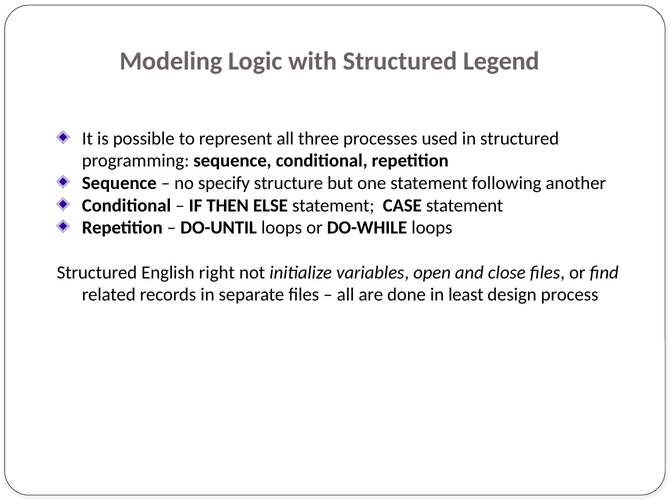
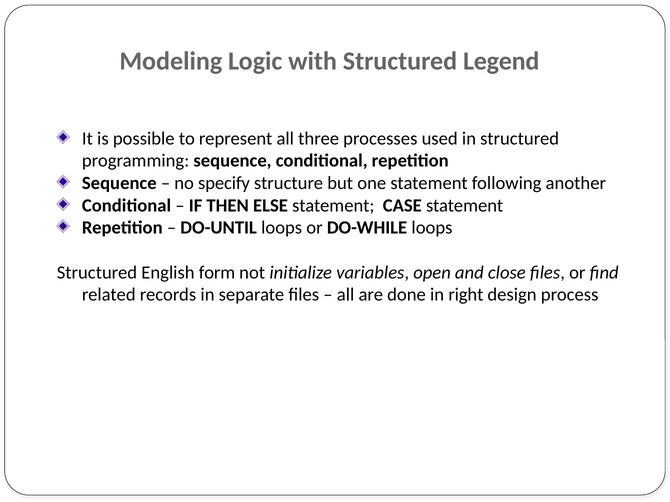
right: right -> form
least: least -> right
